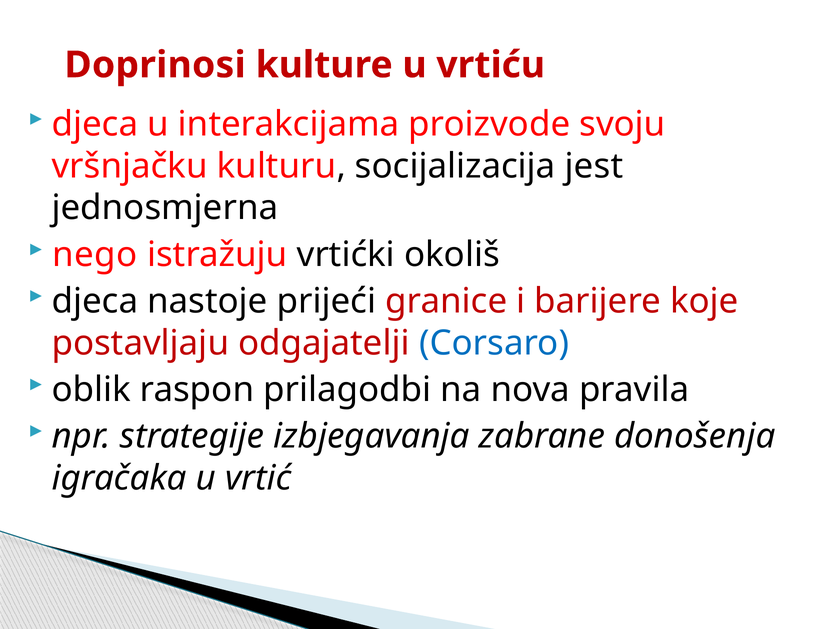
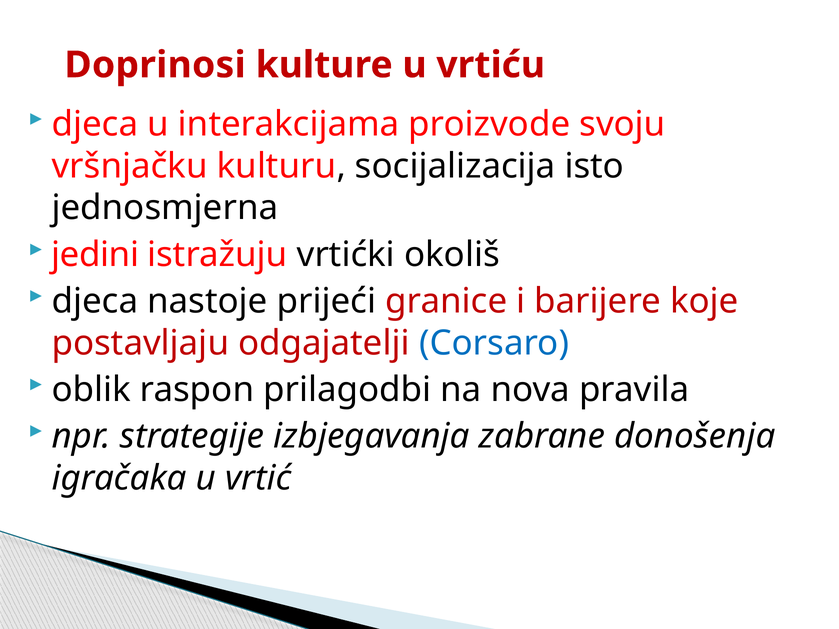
jest: jest -> isto
nego: nego -> jedini
